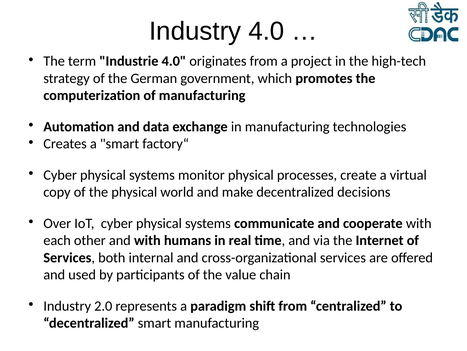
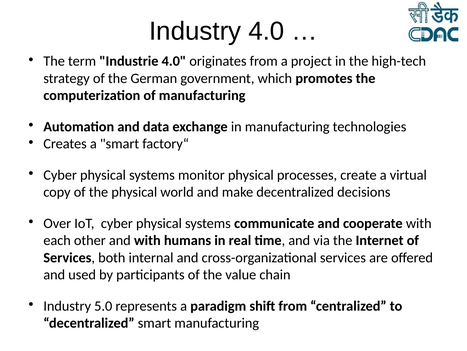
2.0: 2.0 -> 5.0
